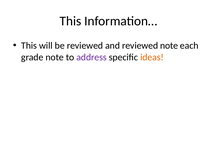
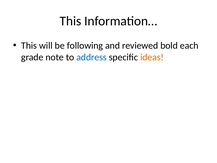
be reviewed: reviewed -> following
reviewed note: note -> bold
address colour: purple -> blue
